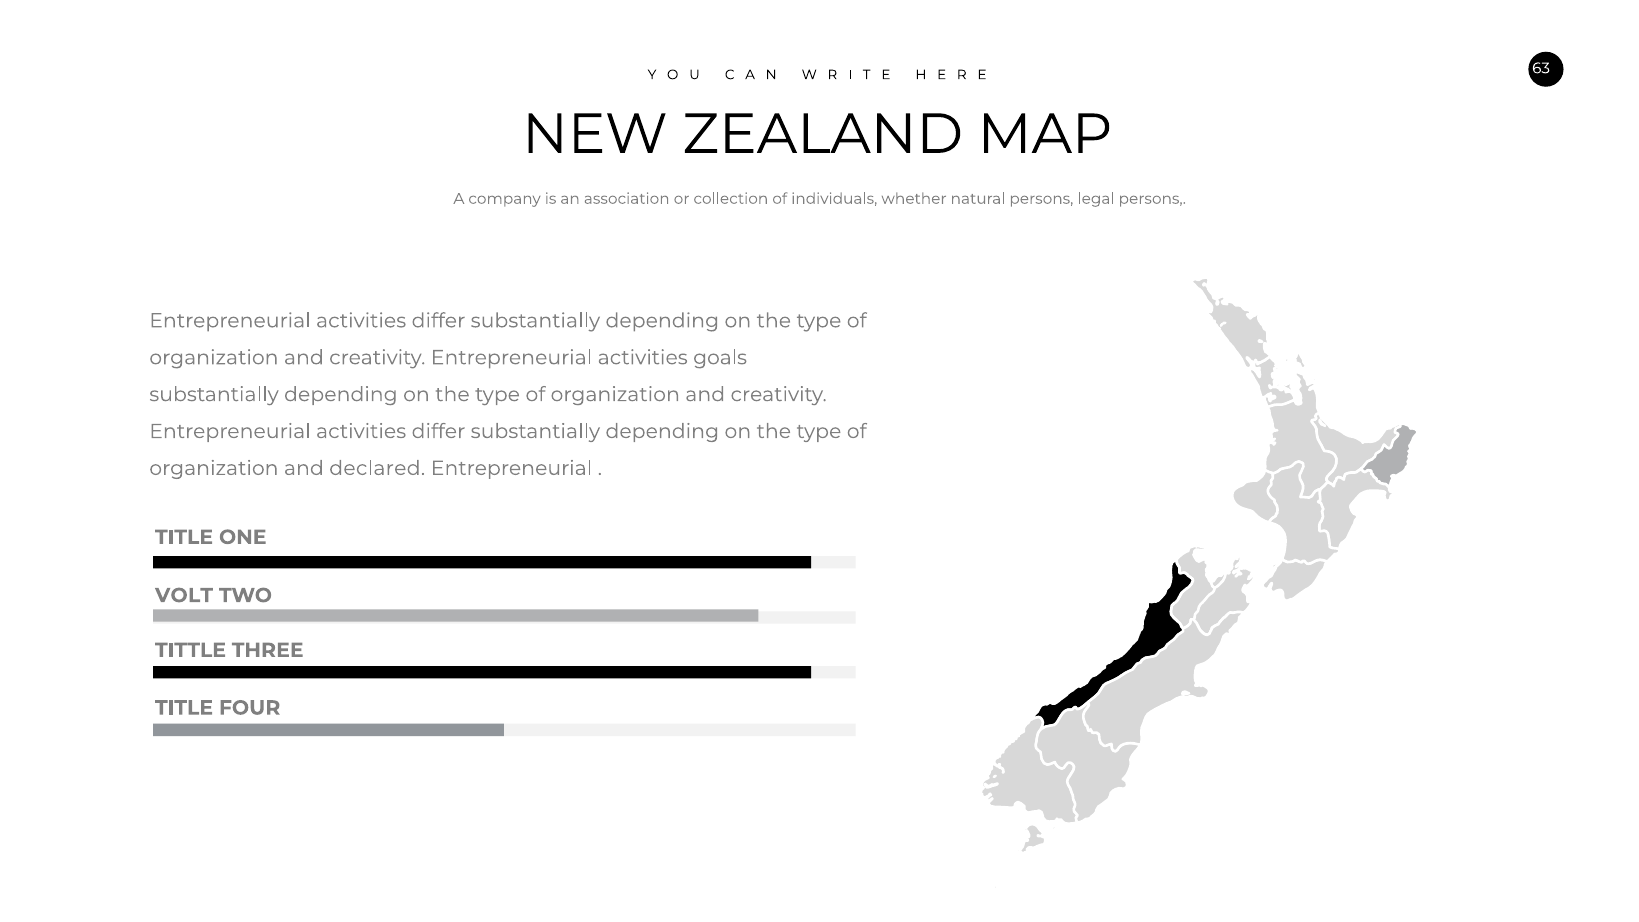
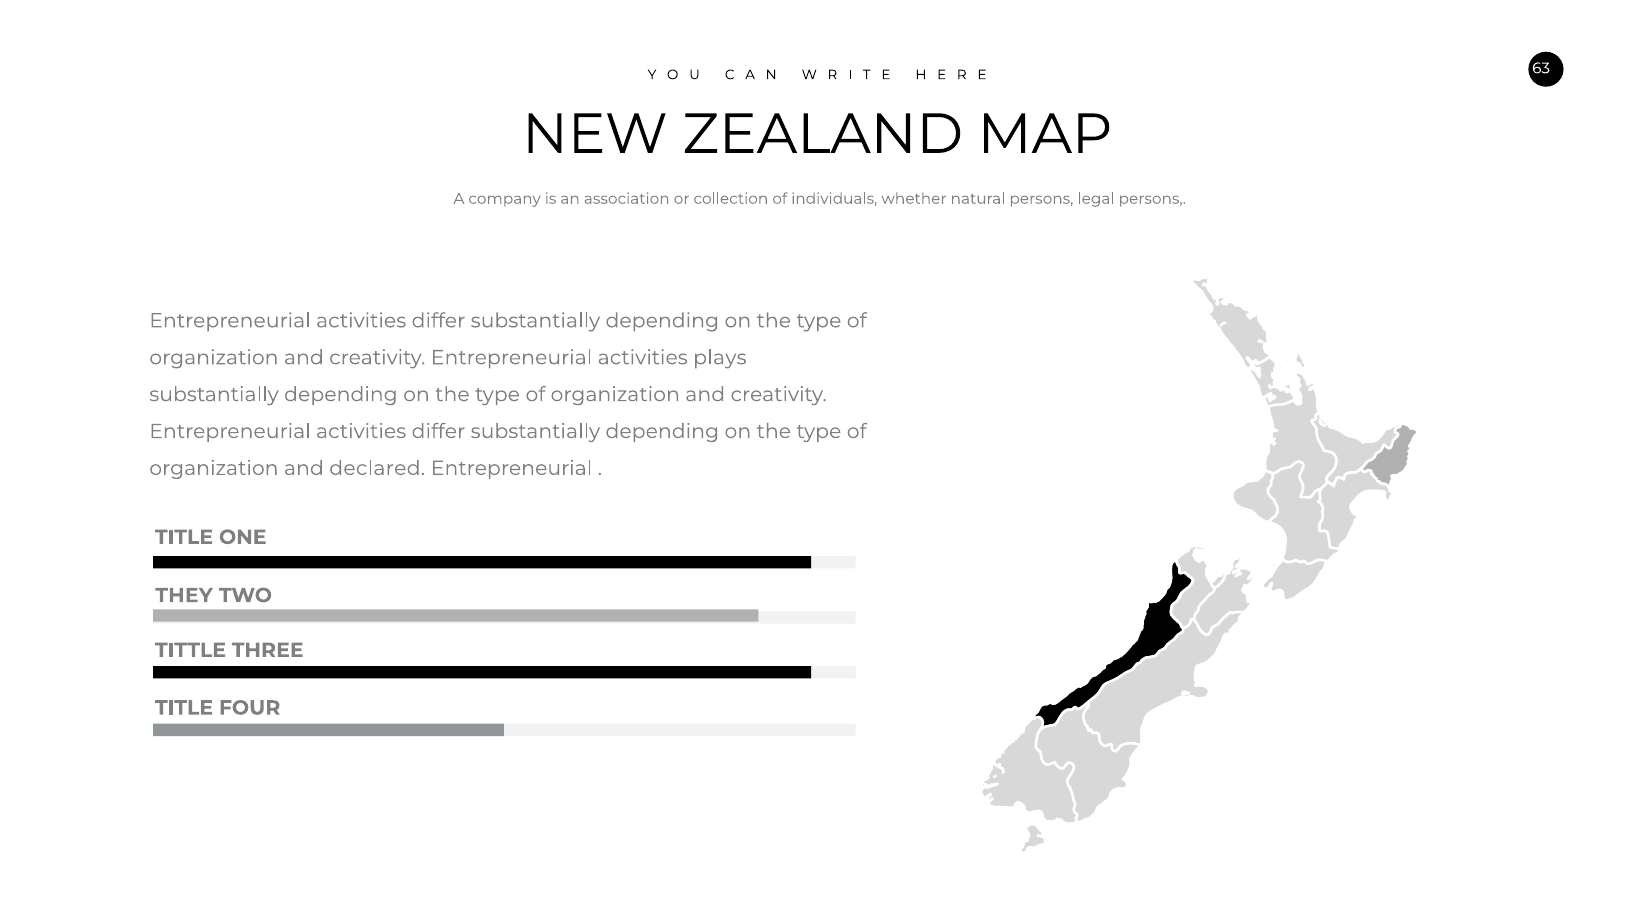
goals: goals -> plays
VOLT: VOLT -> THEY
